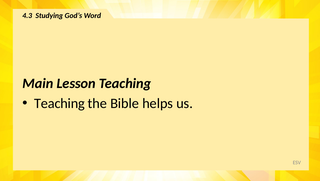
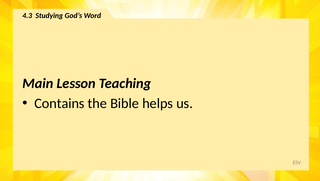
Teaching at (60, 103): Teaching -> Contains
